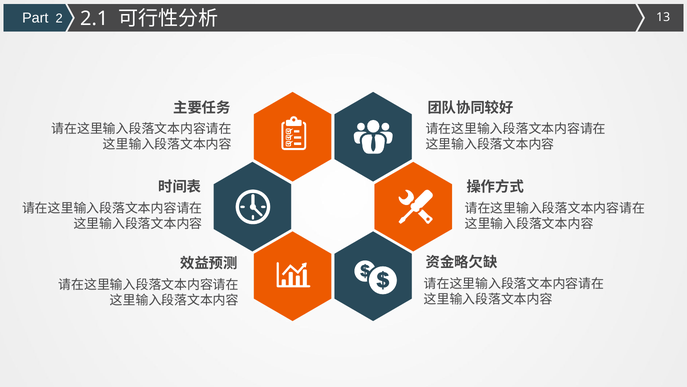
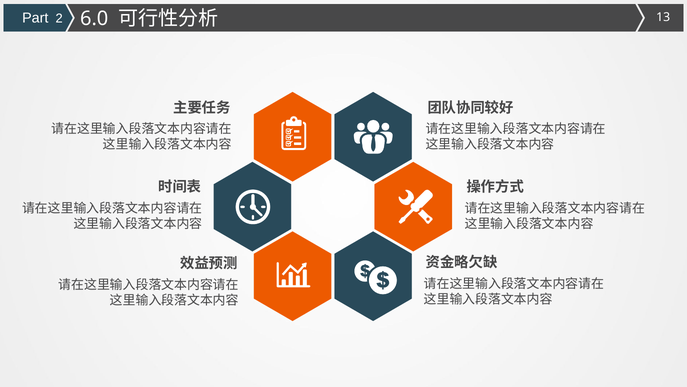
2.1: 2.1 -> 6.0
